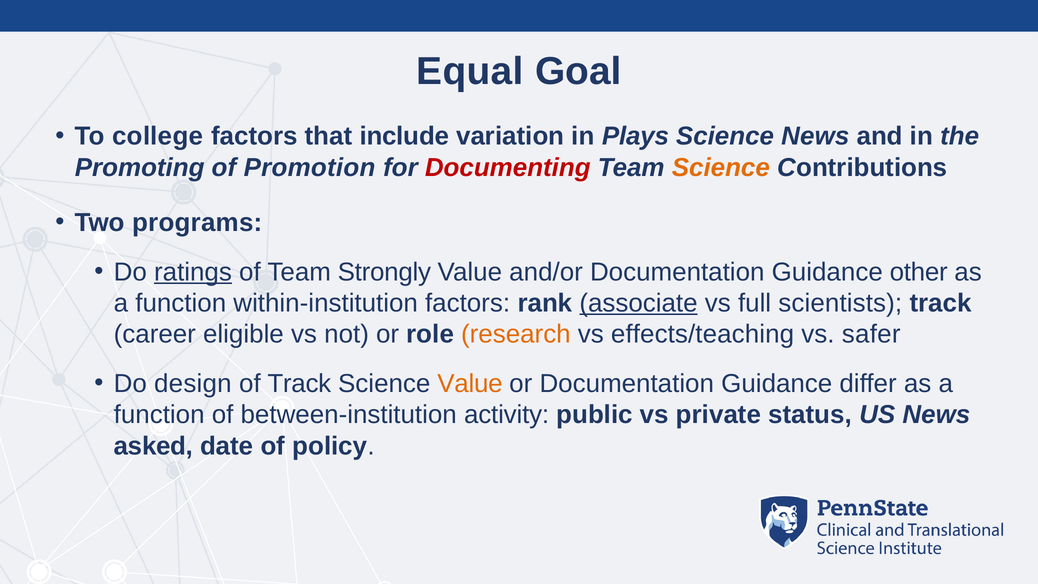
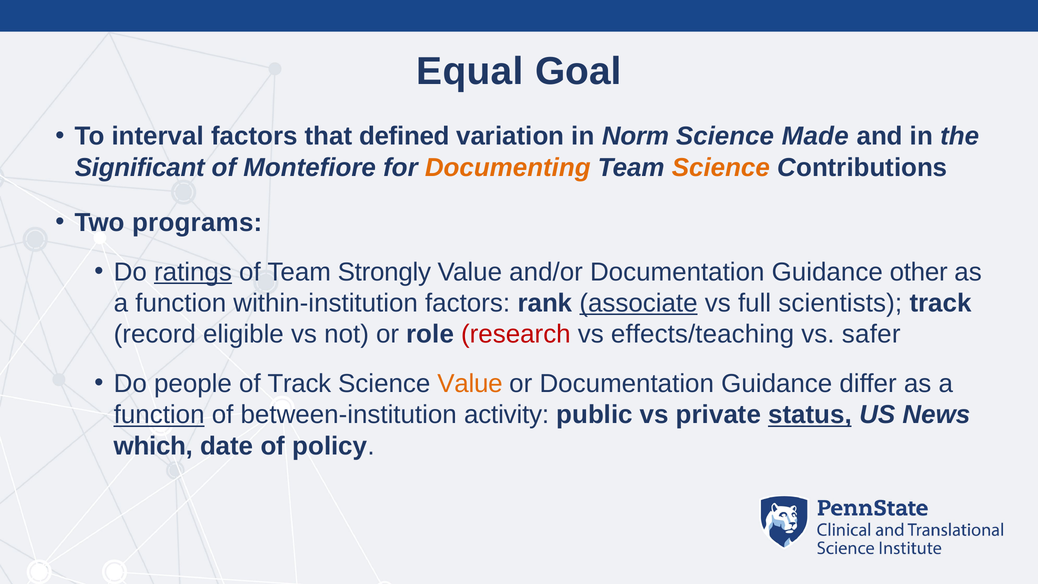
college: college -> interval
include: include -> defined
Plays: Plays -> Norm
Science News: News -> Made
Promoting: Promoting -> Significant
Promotion: Promotion -> Montefiore
Documenting colour: red -> orange
career: career -> record
research colour: orange -> red
design: design -> people
function at (159, 415) underline: none -> present
status underline: none -> present
asked: asked -> which
